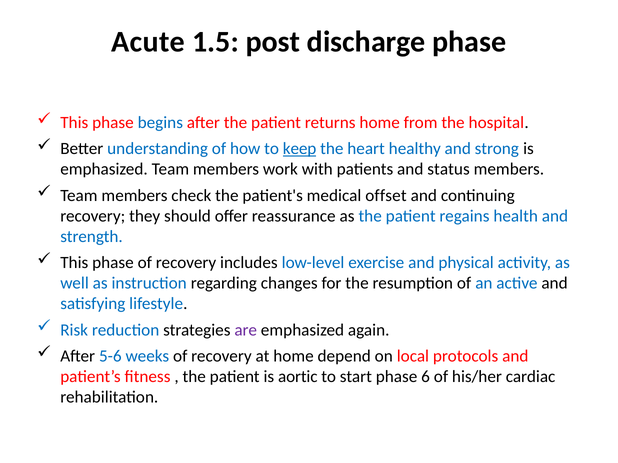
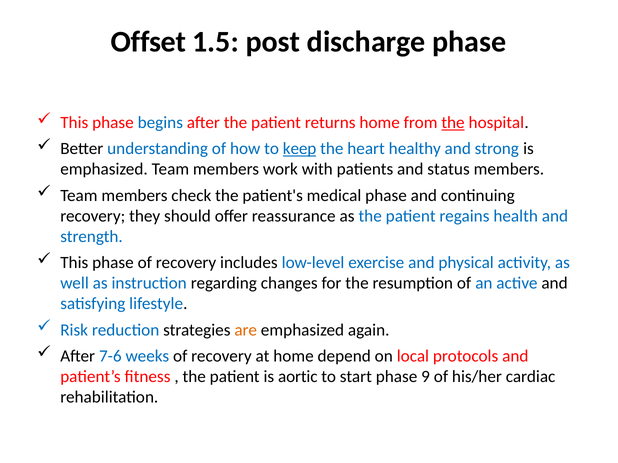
Acute: Acute -> Offset
the at (453, 123) underline: none -> present
medical offset: offset -> phase
are colour: purple -> orange
5-6: 5-6 -> 7-6
6: 6 -> 9
